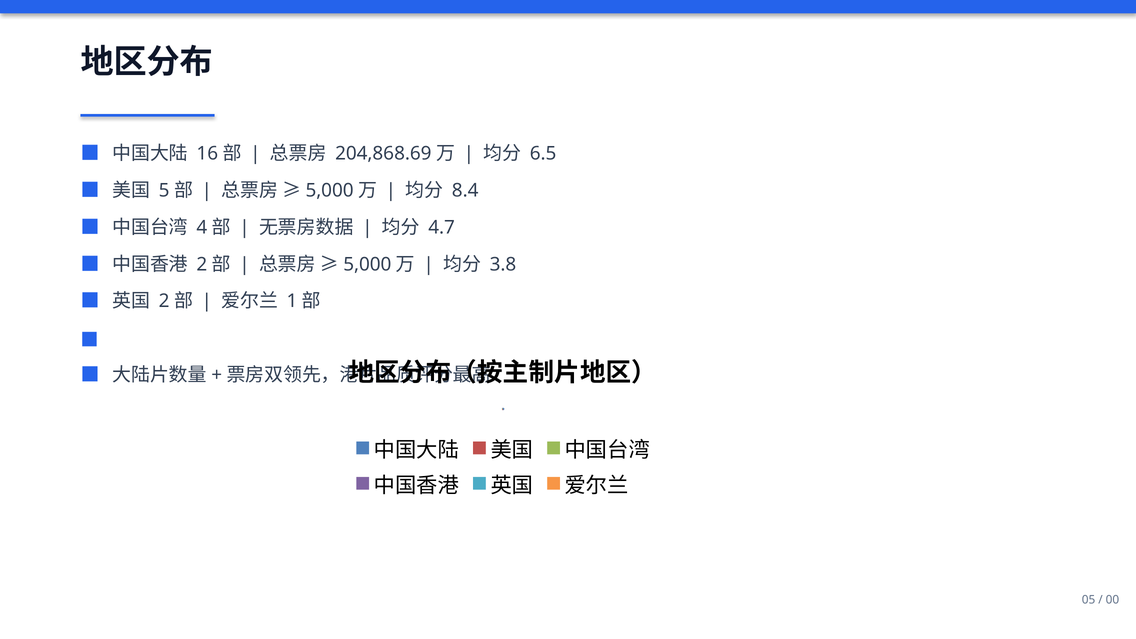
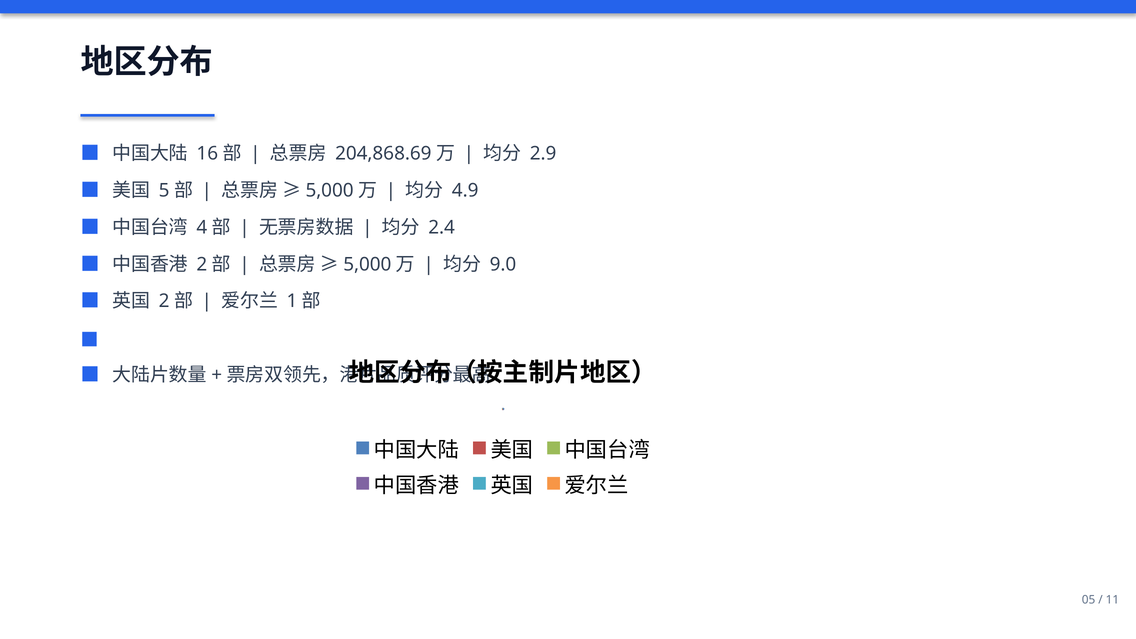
6.5: 6.5 -> 2.9
8.4: 8.4 -> 4.9
4.7: 4.7 -> 2.4
3.8: 3.8 -> 9.0
00: 00 -> 11
